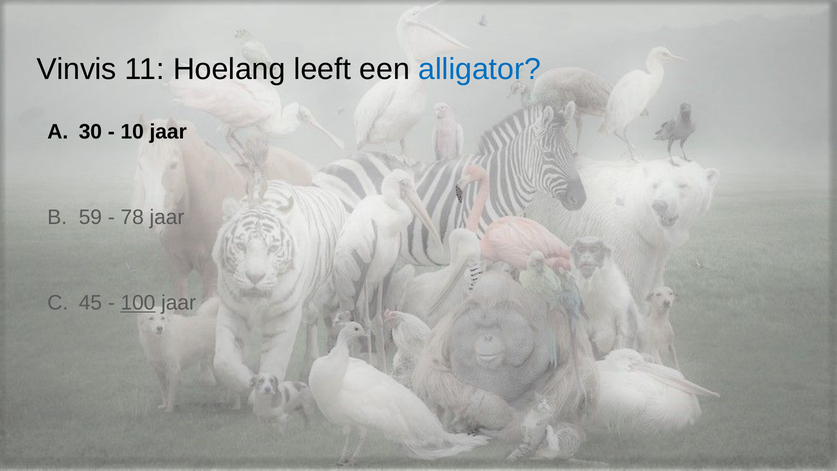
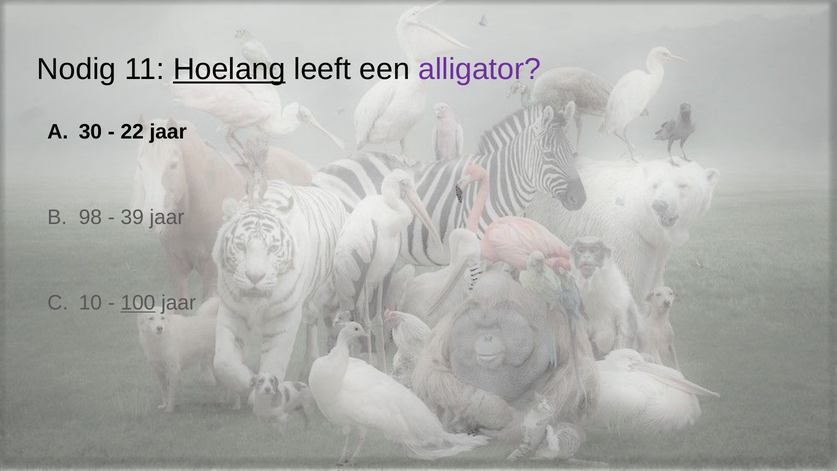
Vinvis: Vinvis -> Nodig
Hoelang underline: none -> present
alligator colour: blue -> purple
10: 10 -> 22
59: 59 -> 98
78: 78 -> 39
45: 45 -> 10
